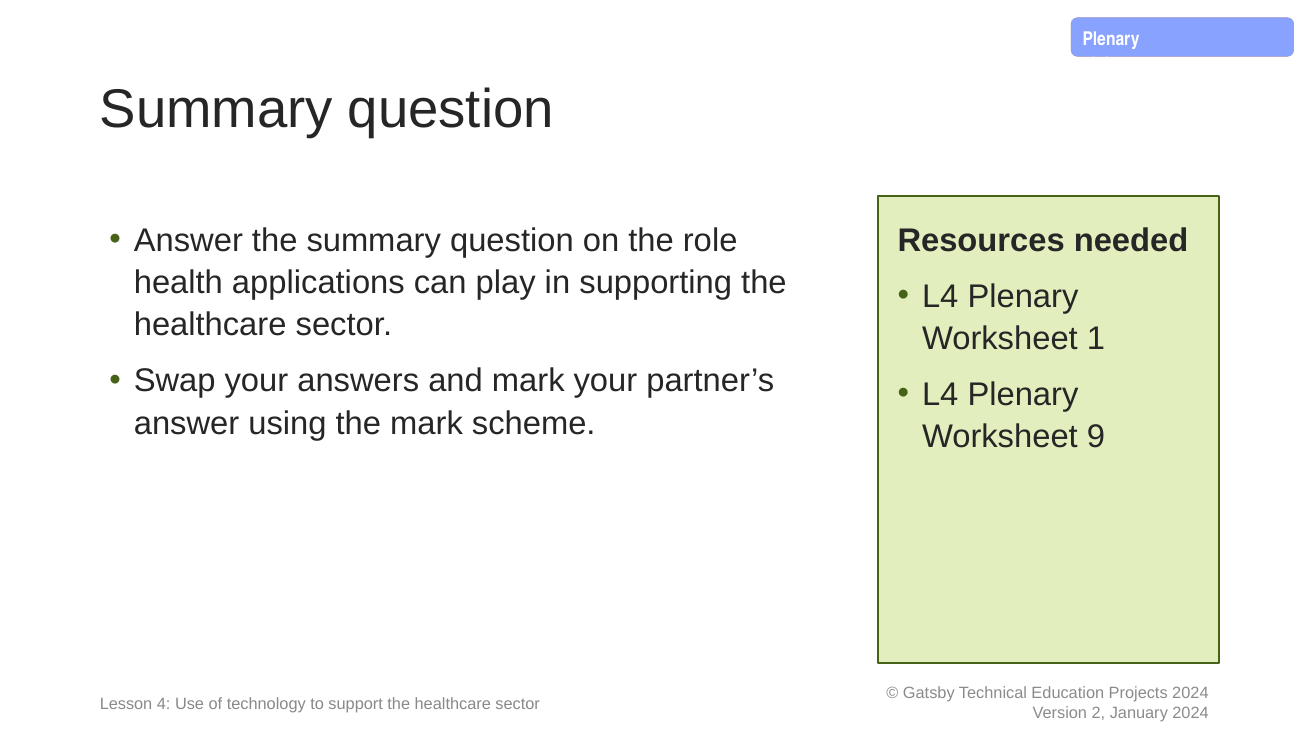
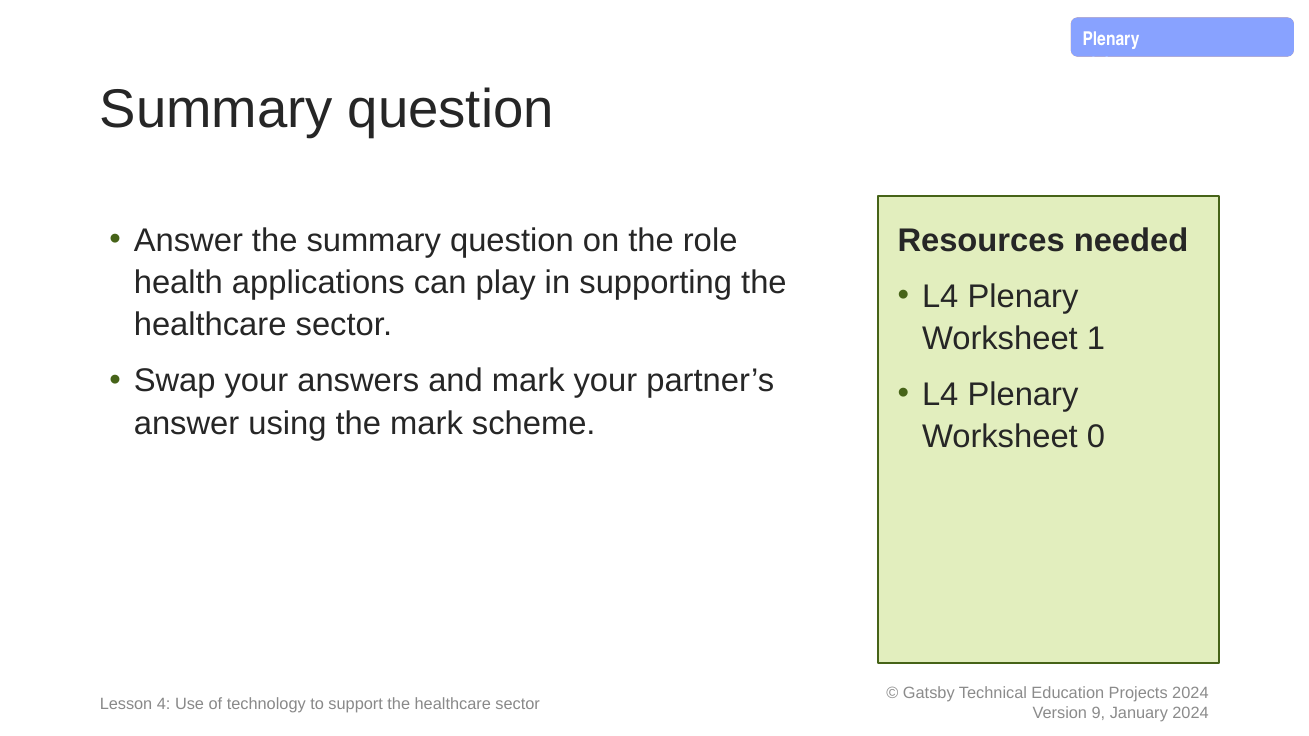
9: 9 -> 0
2: 2 -> 9
